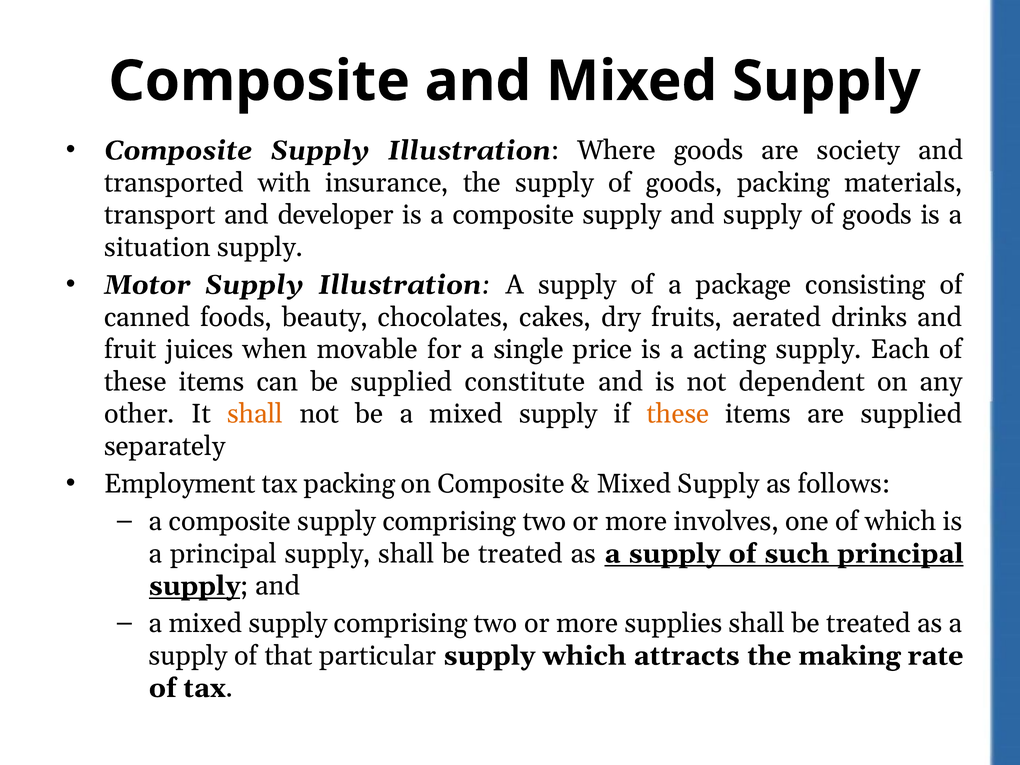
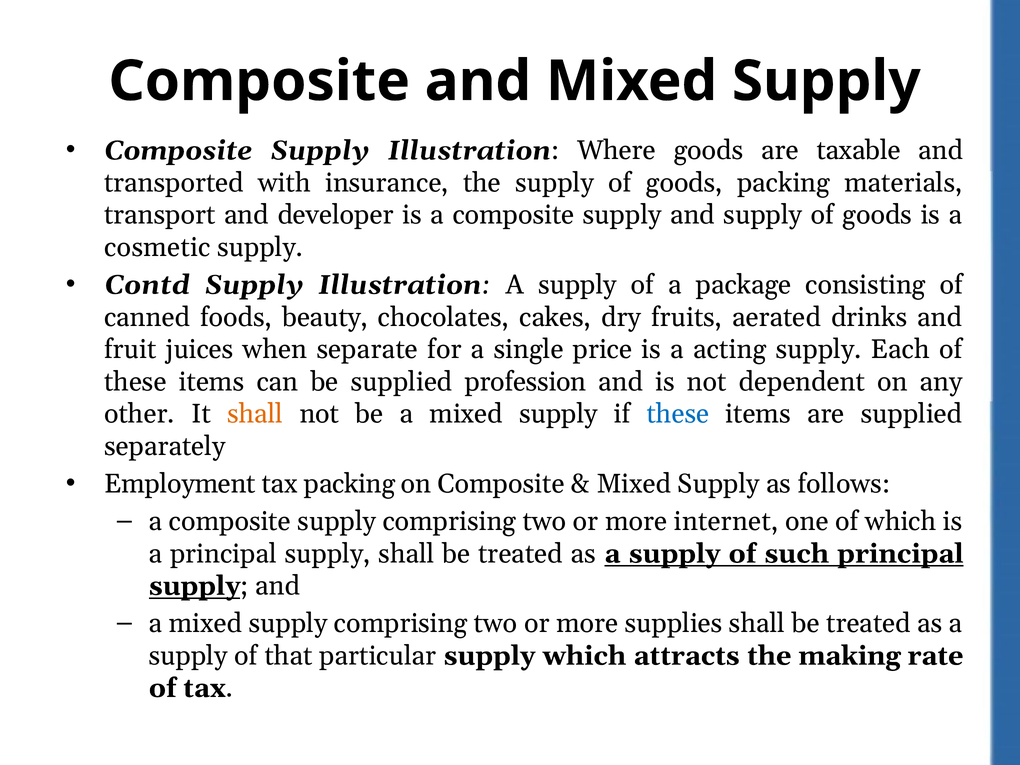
society: society -> taxable
situation: situation -> cosmetic
Motor: Motor -> Contd
movable: movable -> separate
constitute: constitute -> profession
these at (678, 414) colour: orange -> blue
involves: involves -> internet
